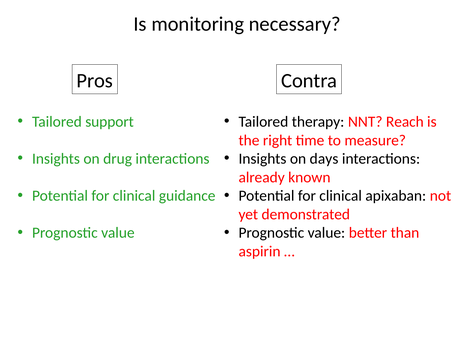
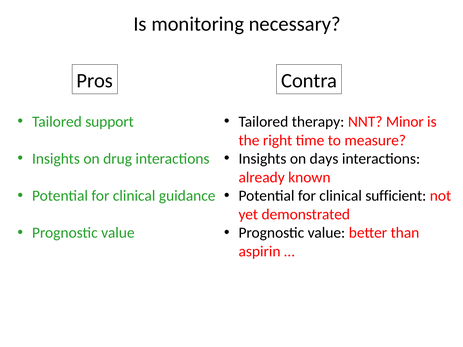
Reach: Reach -> Minor
apixaban: apixaban -> sufficient
